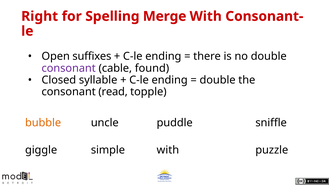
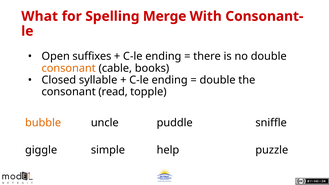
Right: Right -> What
consonant at (69, 68) colour: purple -> orange
found: found -> books
simple with: with -> help
